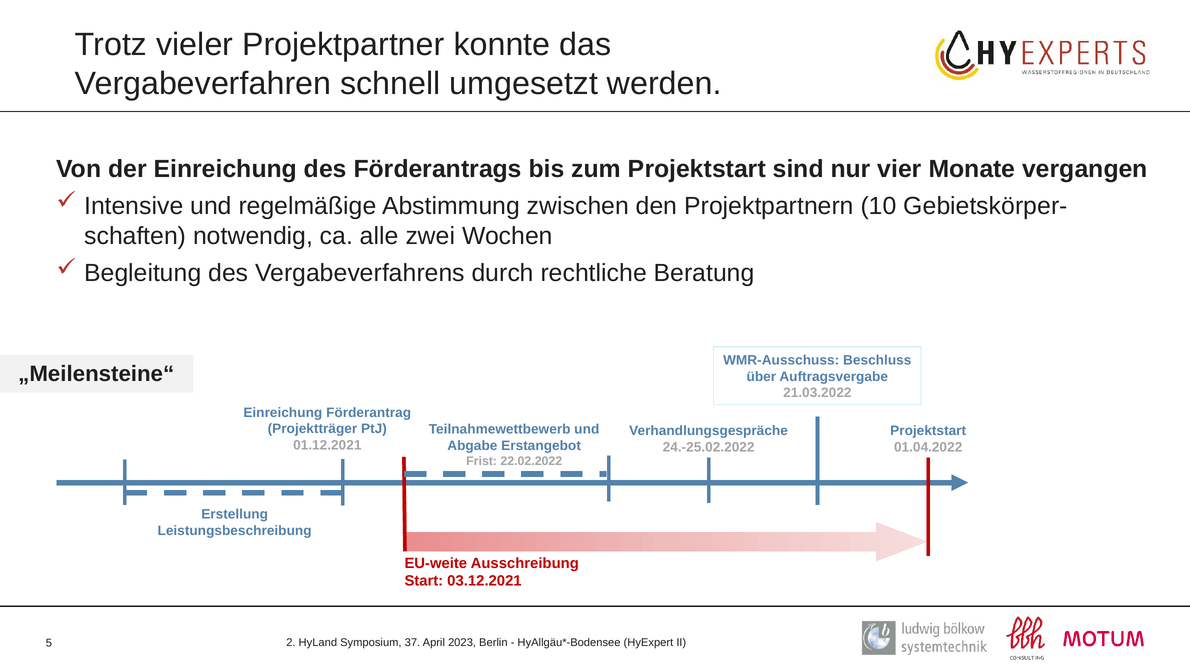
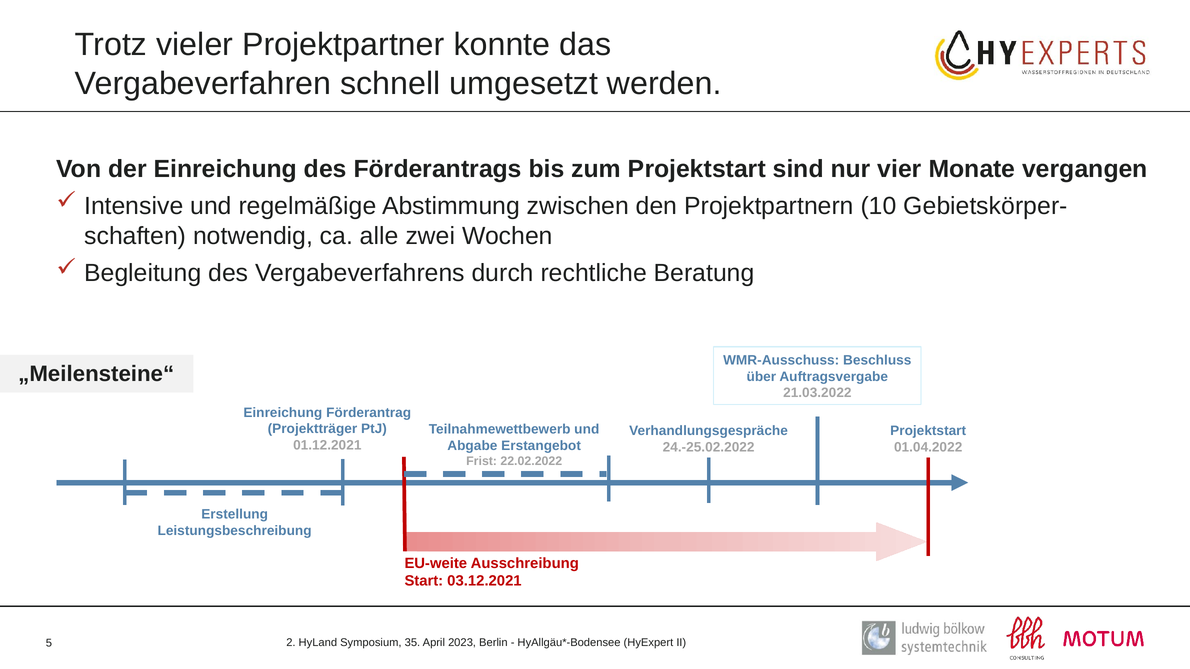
37: 37 -> 35
